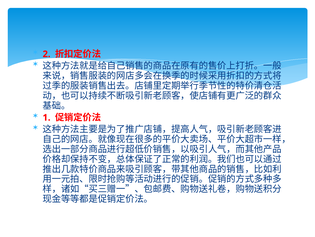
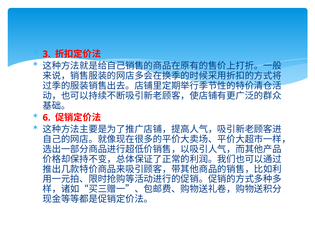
2: 2 -> 3
1: 1 -> 6
